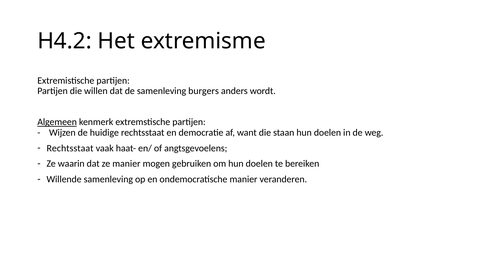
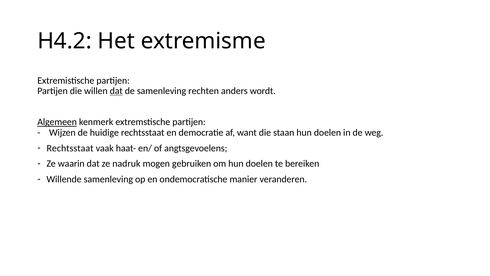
dat at (116, 91) underline: none -> present
burgers: burgers -> rechten
ze manier: manier -> nadruk
